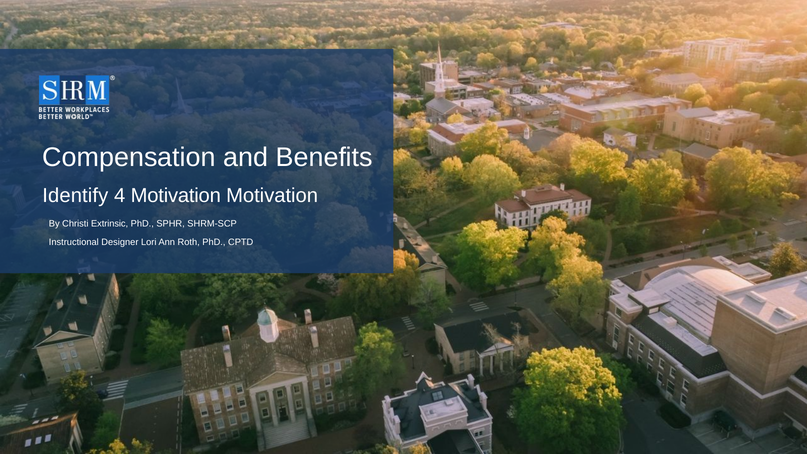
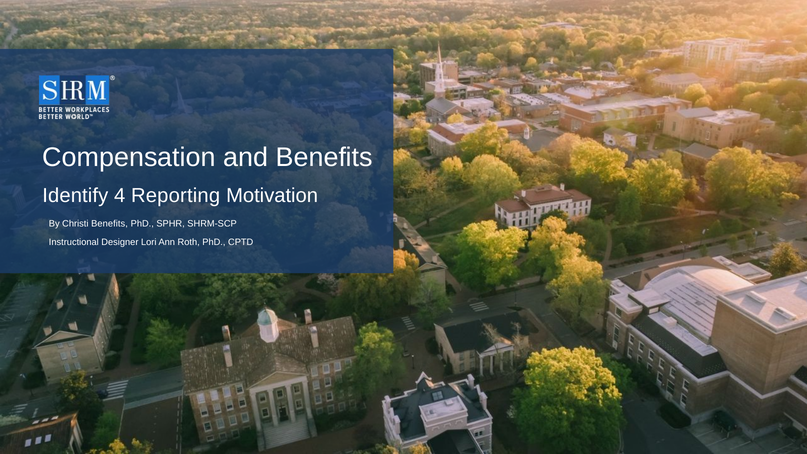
4 Motivation: Motivation -> Reporting
Christi Extrinsic: Extrinsic -> Benefits
